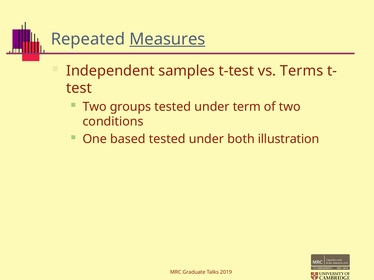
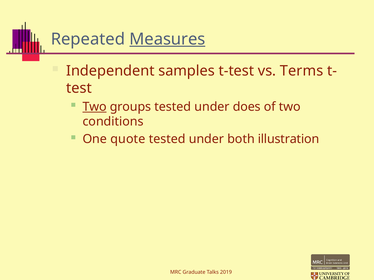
Two at (95, 107) underline: none -> present
term: term -> does
based: based -> quote
